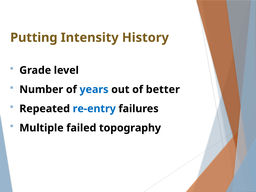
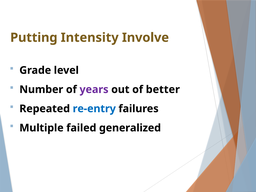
History: History -> Involve
years colour: blue -> purple
topography: topography -> generalized
